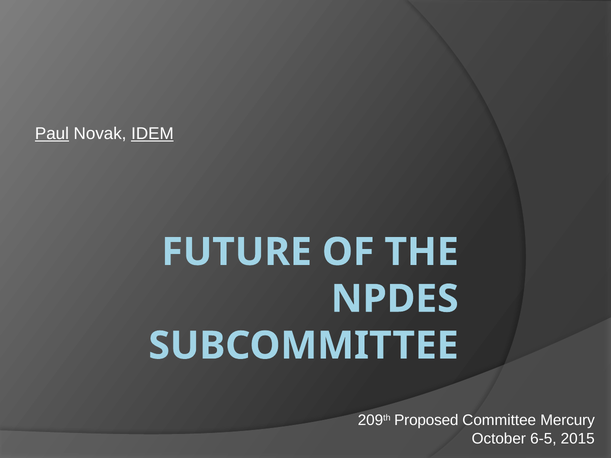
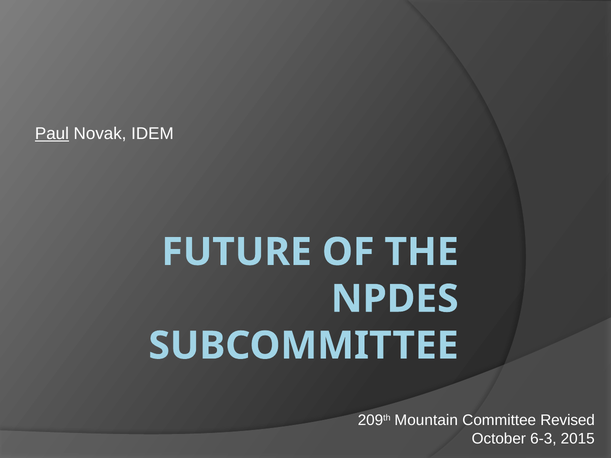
IDEM underline: present -> none
Proposed: Proposed -> Mountain
Mercury: Mercury -> Revised
6-5: 6-5 -> 6-3
